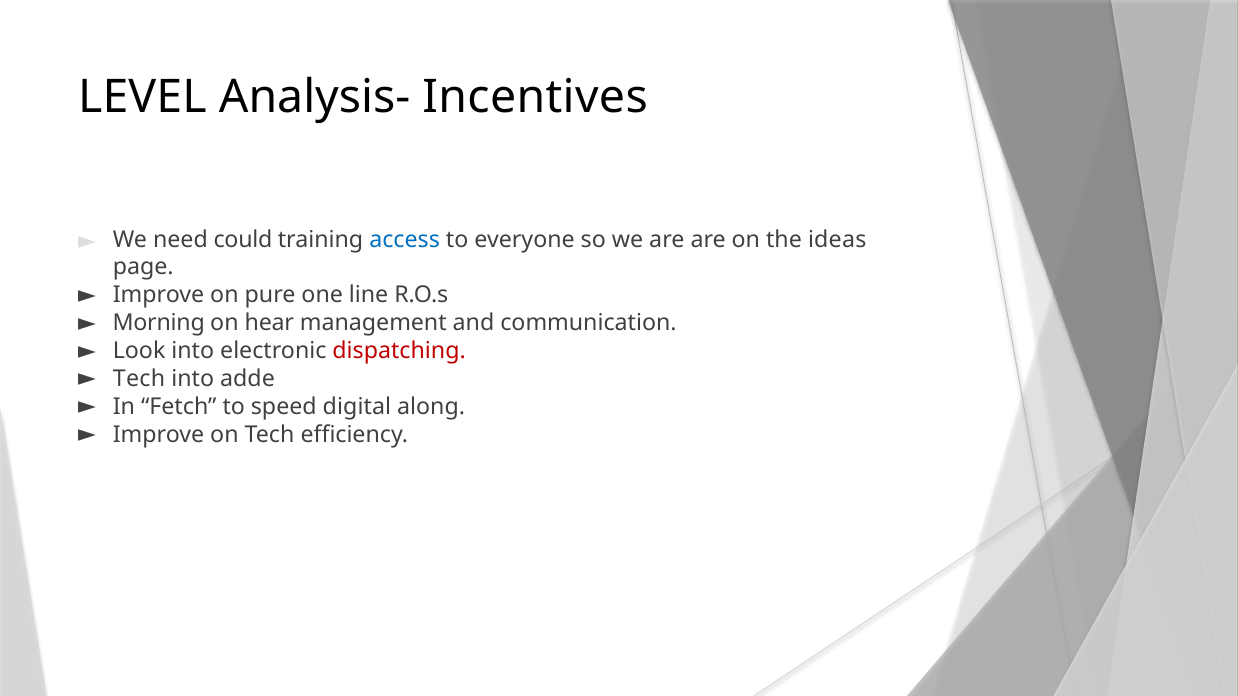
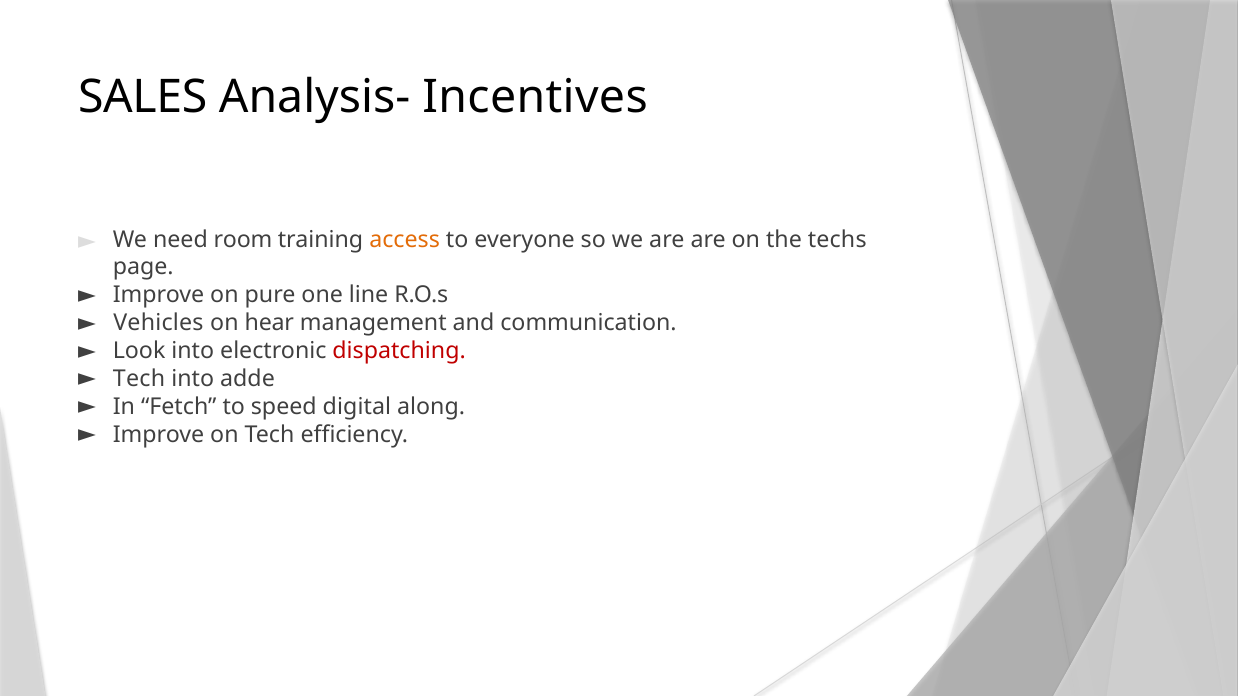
LEVEL: LEVEL -> SALES
could: could -> room
access colour: blue -> orange
ideas: ideas -> techs
Morning: Morning -> Vehicles
